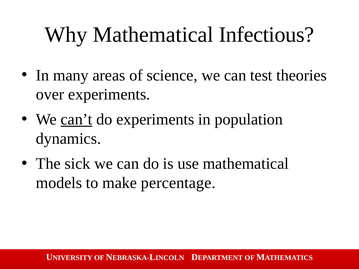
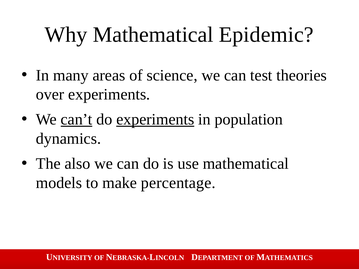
Infectious: Infectious -> Epidemic
experiments at (155, 120) underline: none -> present
sick: sick -> also
